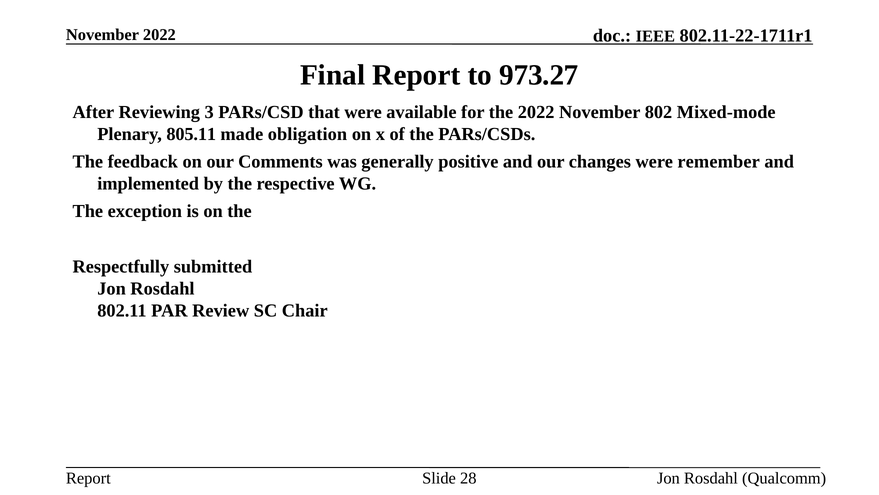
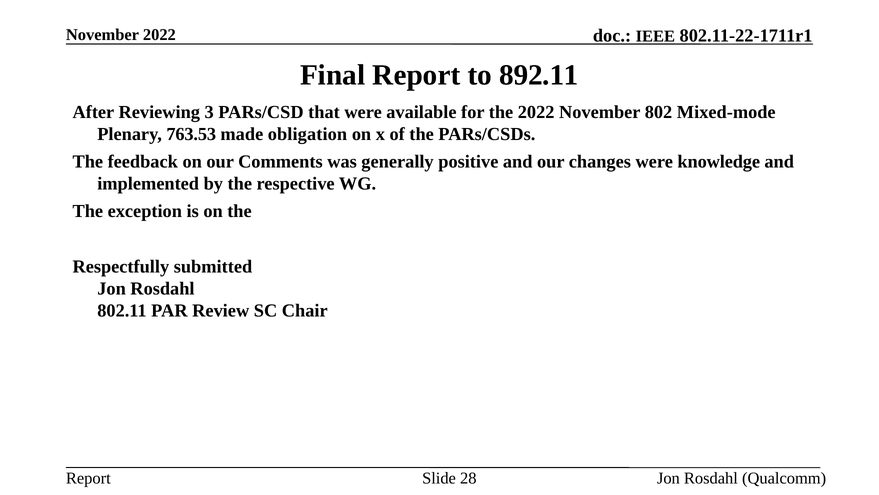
973.27: 973.27 -> 892.11
805.11: 805.11 -> 763.53
remember: remember -> knowledge
